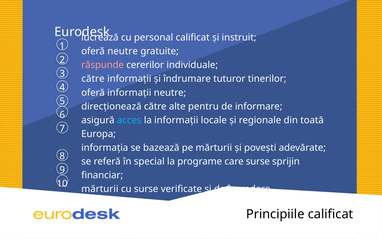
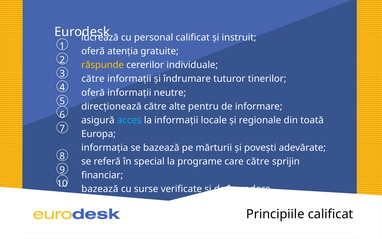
oferă neutre: neutre -> atenţia
răspunde colour: pink -> yellow
care surse: surse -> către
mărturii at (100, 189): mărturii -> bazează
